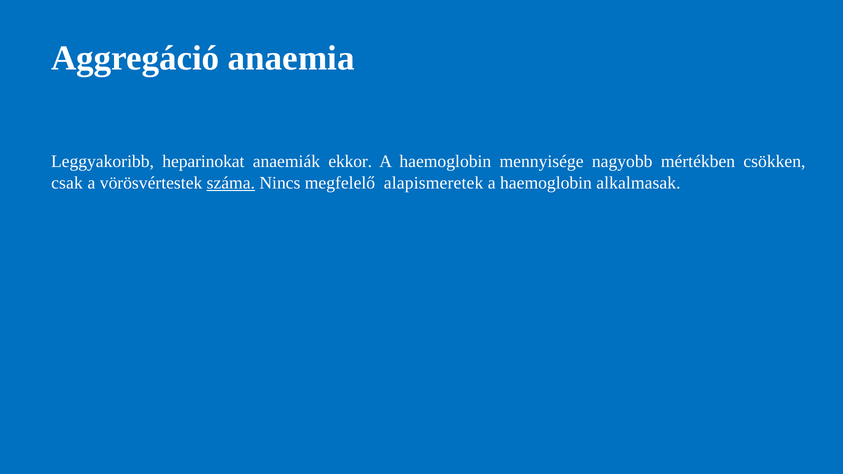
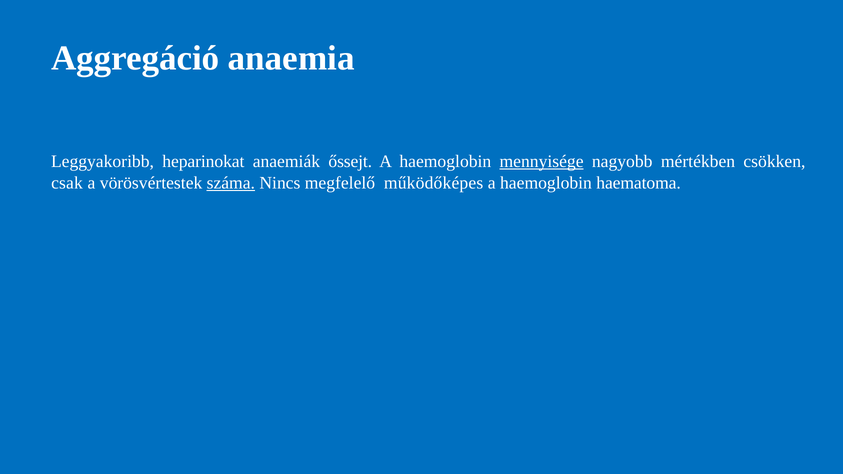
ekkor: ekkor -> őssejt
mennyisége underline: none -> present
alapismeretek: alapismeretek -> működőképes
alkalmasak: alkalmasak -> haematoma
